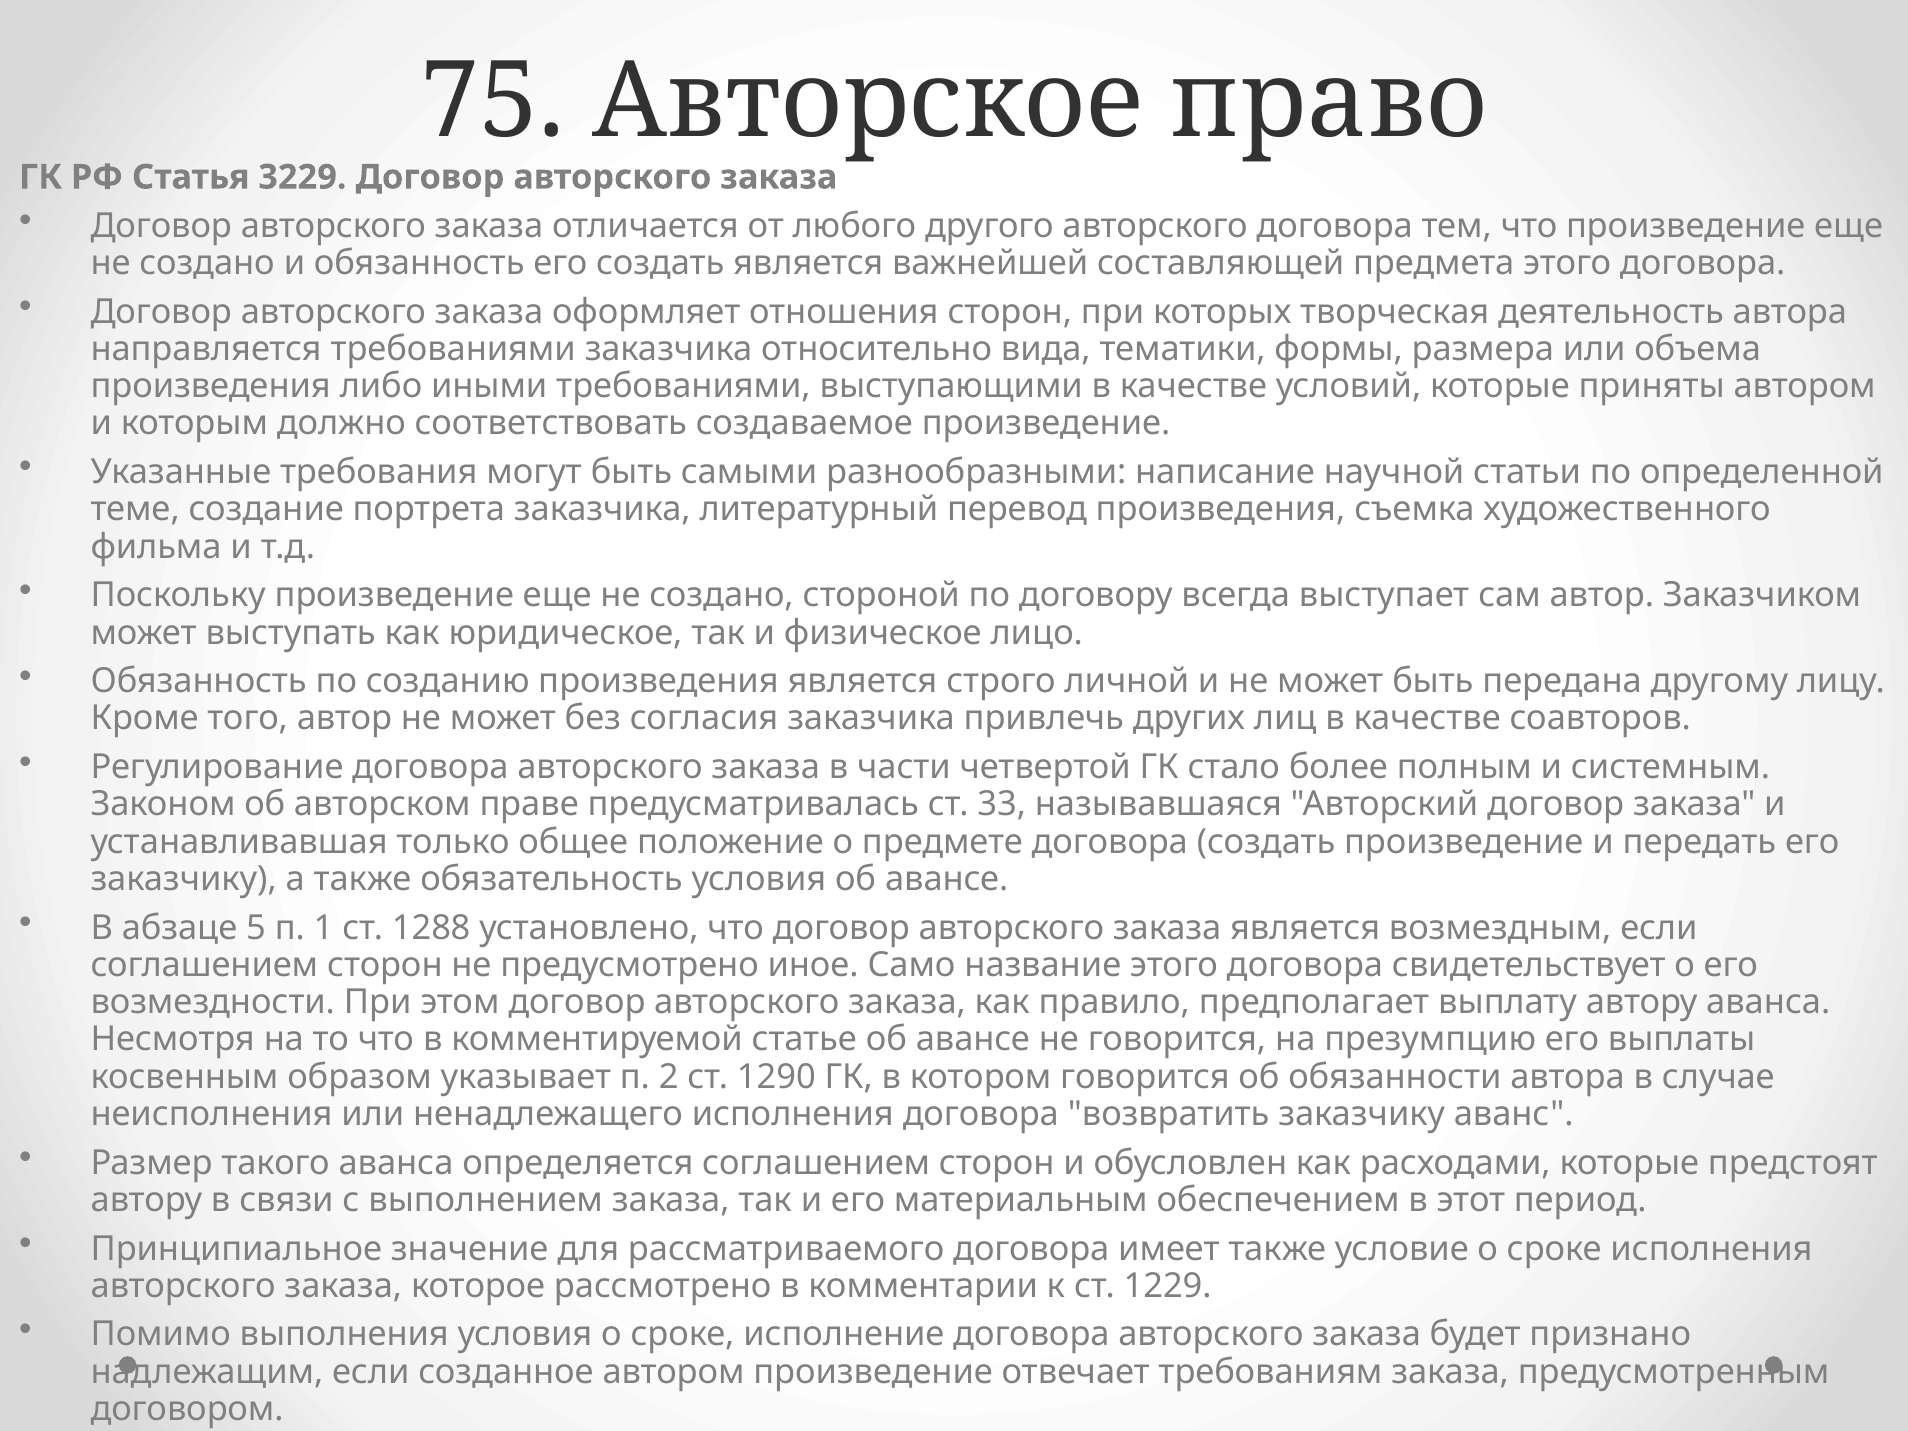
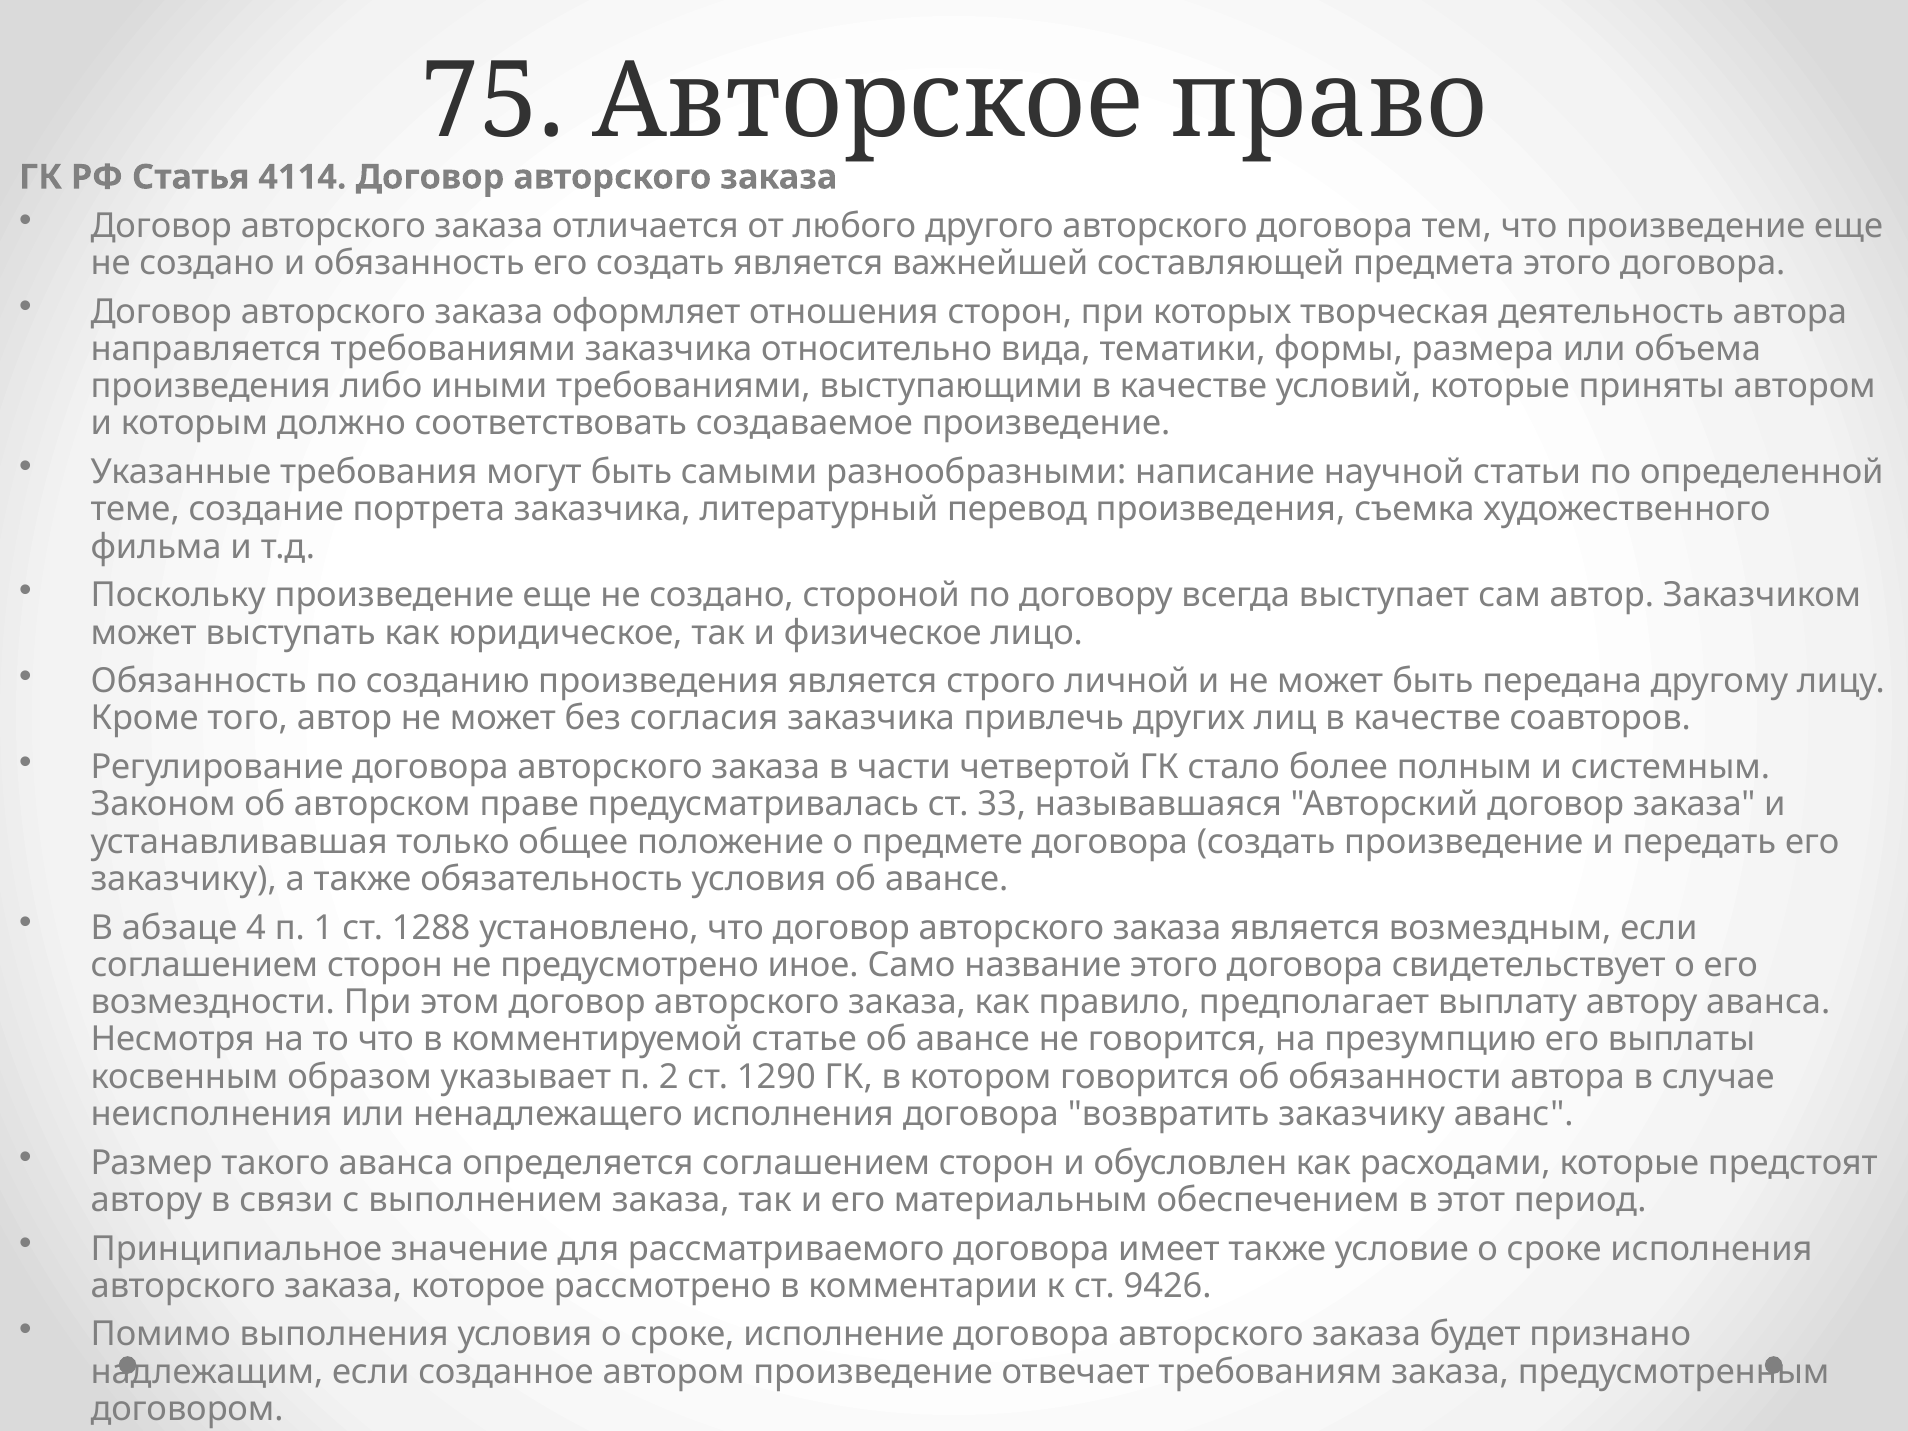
3229: 3229 -> 4114
5: 5 -> 4
1229: 1229 -> 9426
